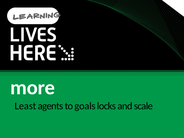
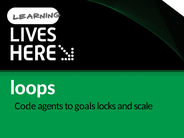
more: more -> loops
Least: Least -> Code
